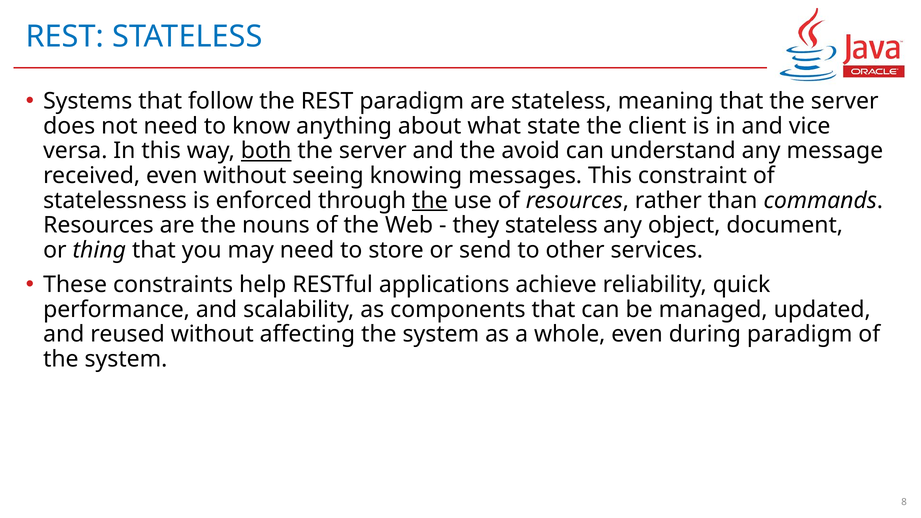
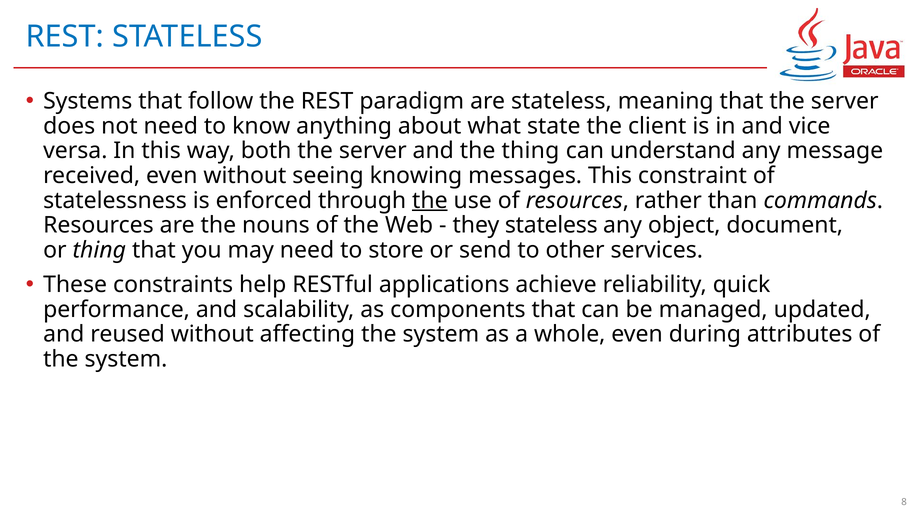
both underline: present -> none
the avoid: avoid -> thing
during paradigm: paradigm -> attributes
